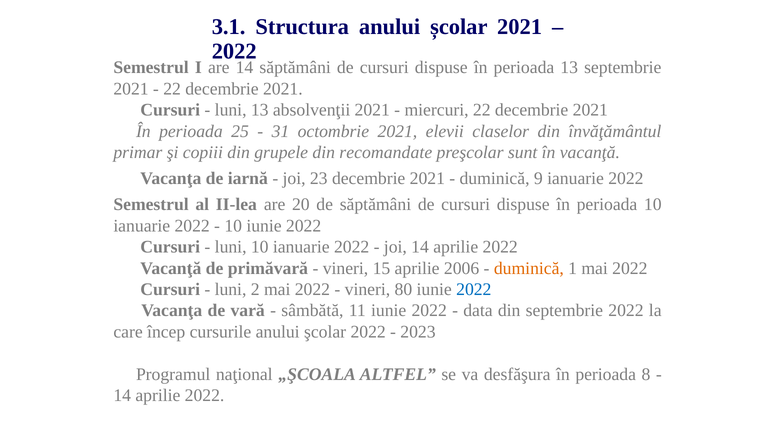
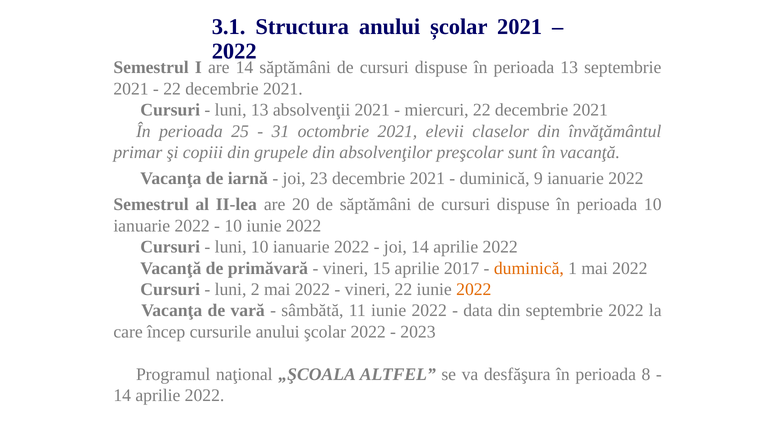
recomandate: recomandate -> absolvenţilor
2006: 2006 -> 2017
vineri 80: 80 -> 22
2022 at (474, 289) colour: blue -> orange
